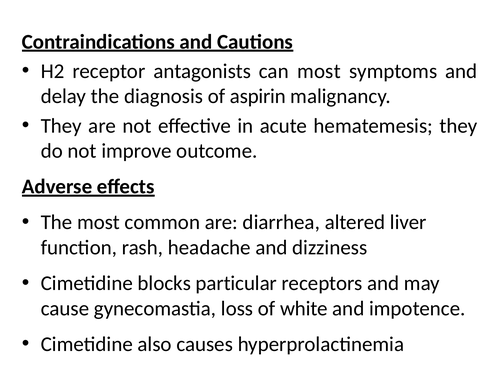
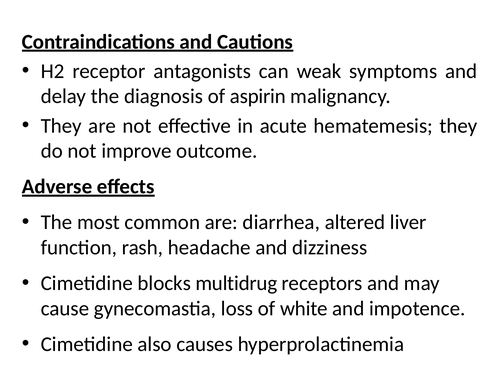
can most: most -> weak
particular: particular -> multidrug
